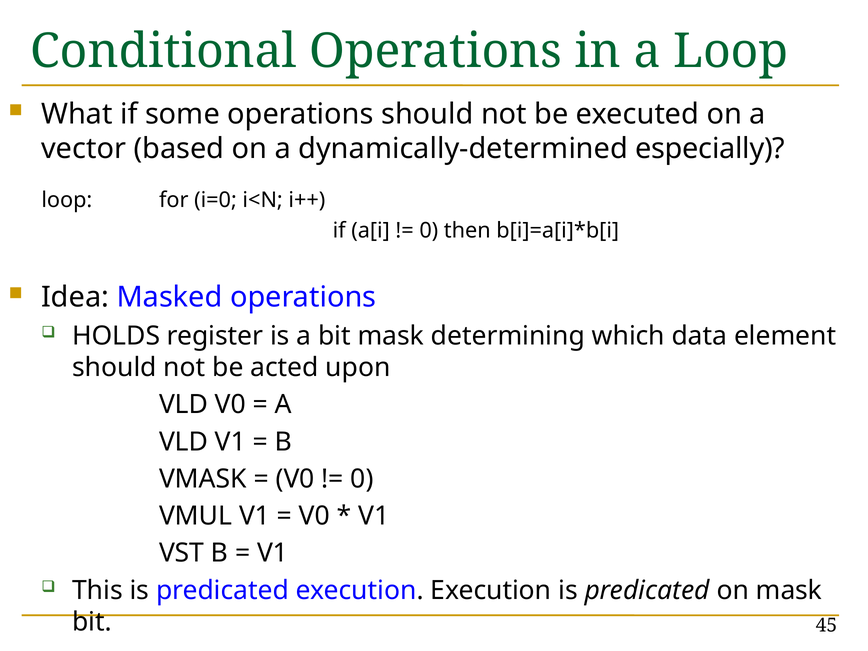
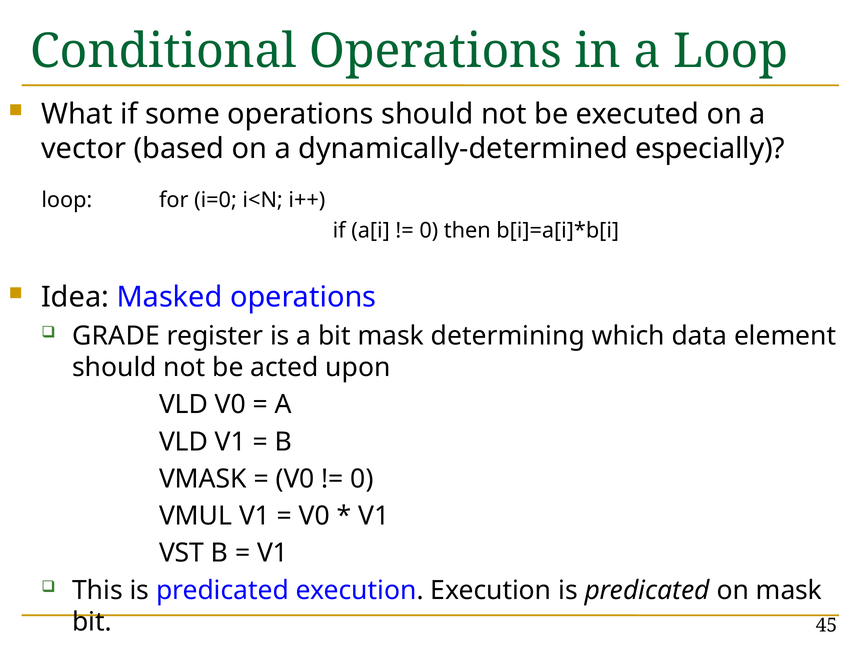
HOLDS: HOLDS -> GRADE
